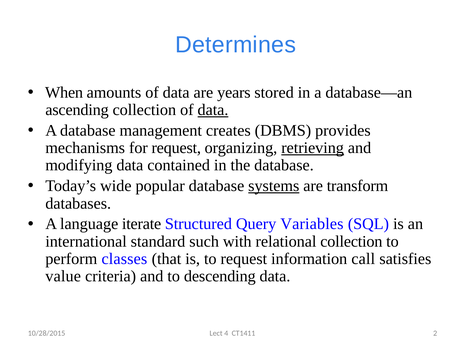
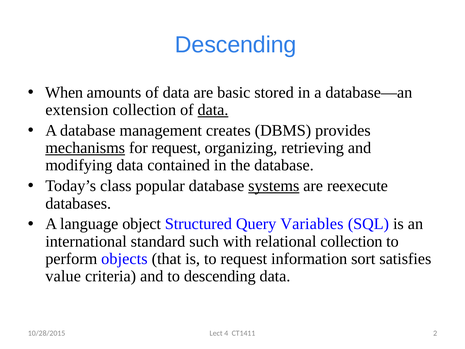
Determines at (236, 45): Determines -> Descending
years: years -> basic
ascending: ascending -> extension
mechanisms underline: none -> present
retrieving underline: present -> none
wide: wide -> class
transform: transform -> reexecute
iterate: iterate -> object
classes: classes -> objects
call: call -> sort
